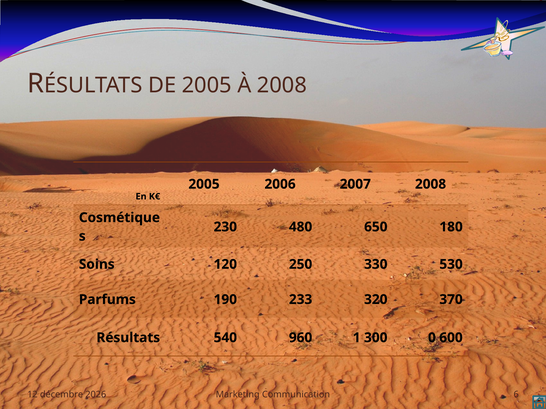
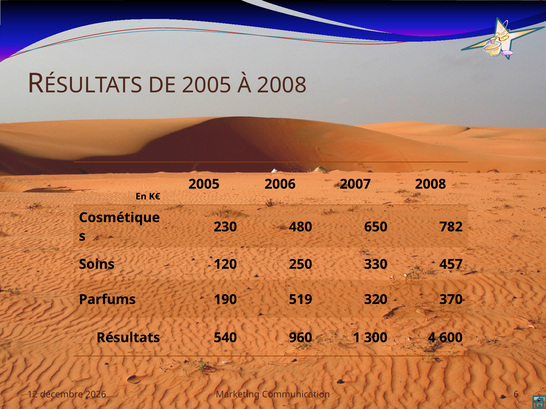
180: 180 -> 782
530: 530 -> 457
233: 233 -> 519
0: 0 -> 4
